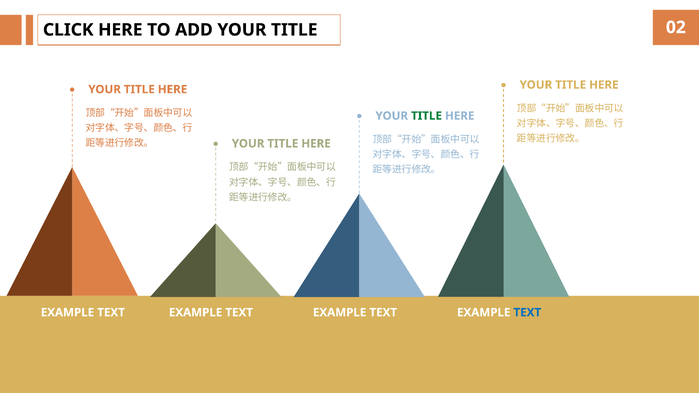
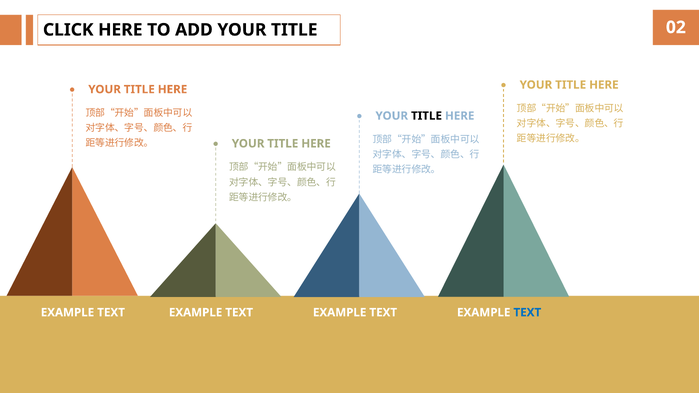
TITLE at (427, 116) colour: green -> black
